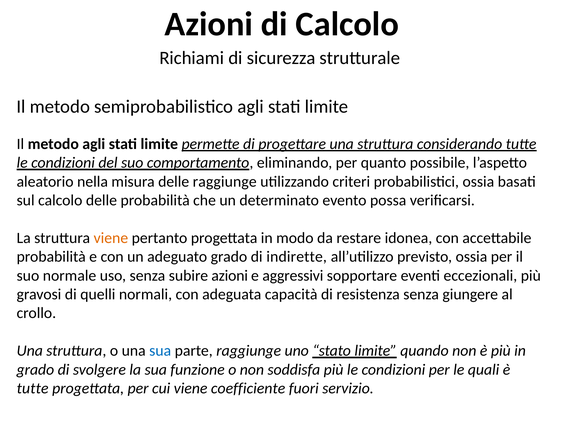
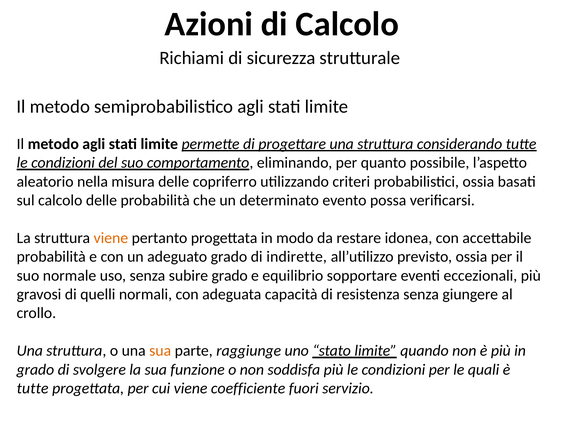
delle raggiunge: raggiunge -> copriferro
subire azioni: azioni -> grado
aggressivi: aggressivi -> equilibrio
sua at (160, 351) colour: blue -> orange
